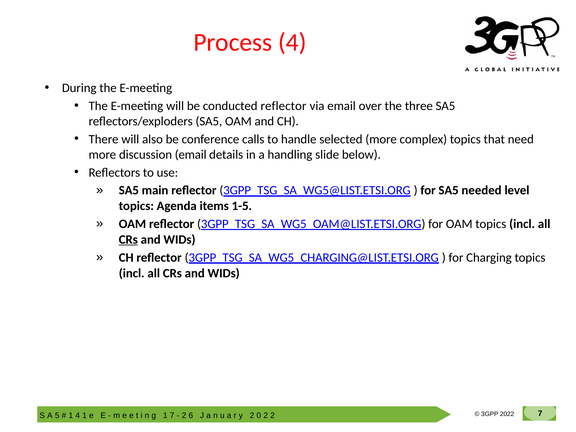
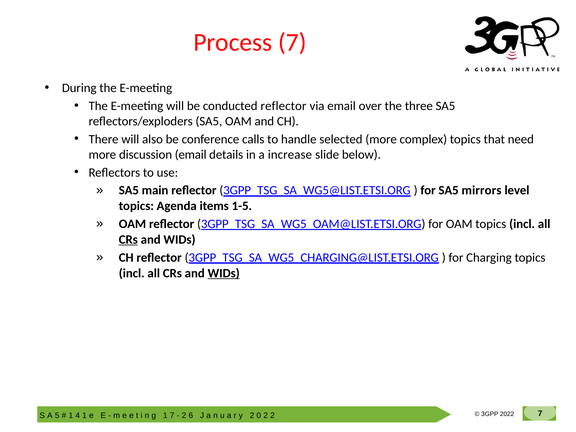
Process 4: 4 -> 7
handling: handling -> increase
needed: needed -> mirrors
WIDs at (224, 273) underline: none -> present
